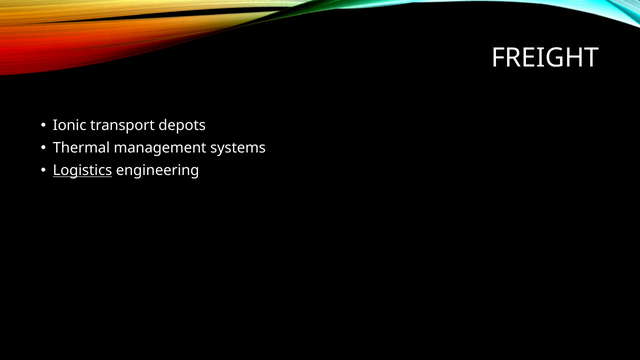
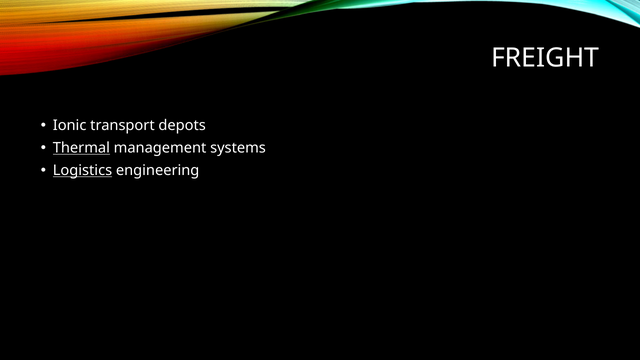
Thermal underline: none -> present
